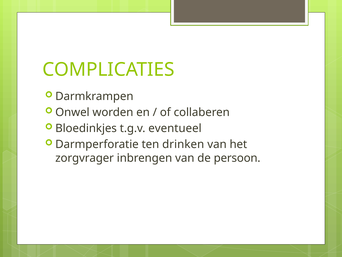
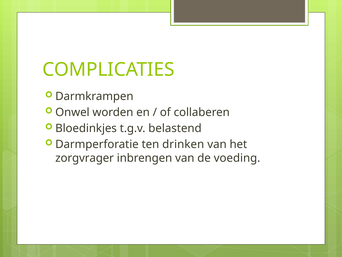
eventueel: eventueel -> belastend
persoon: persoon -> voeding
